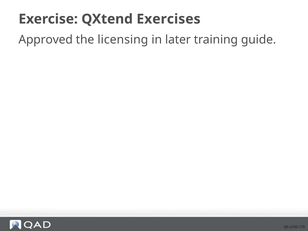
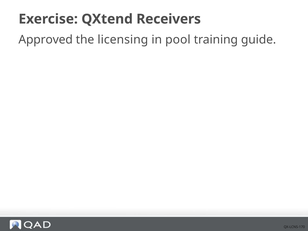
Exercises: Exercises -> Receivers
later: later -> pool
